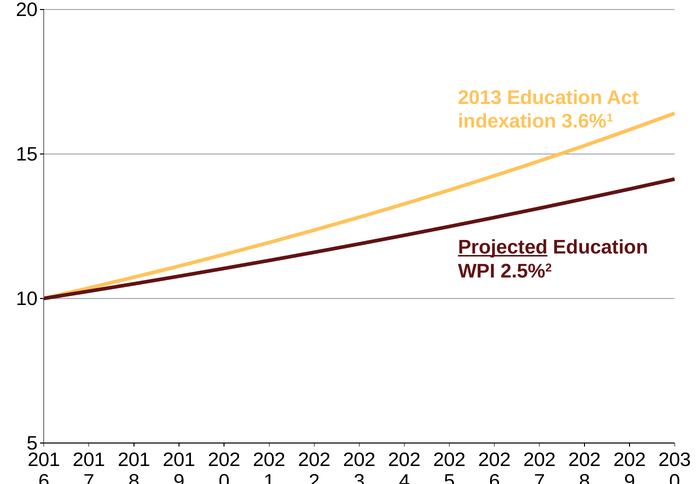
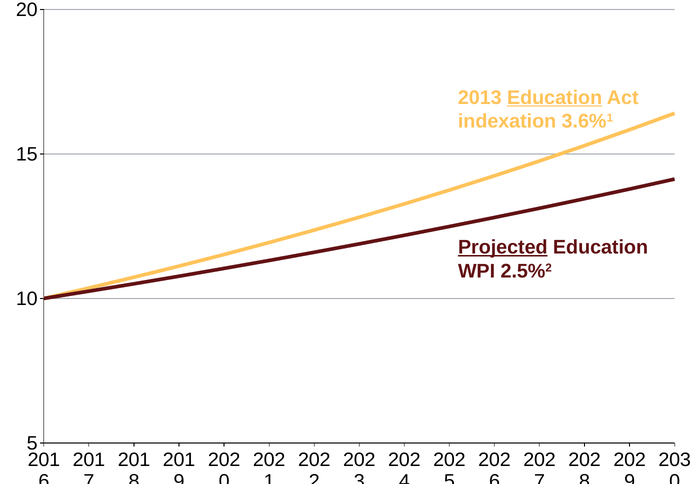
Education at (555, 98) underline: none -> present
